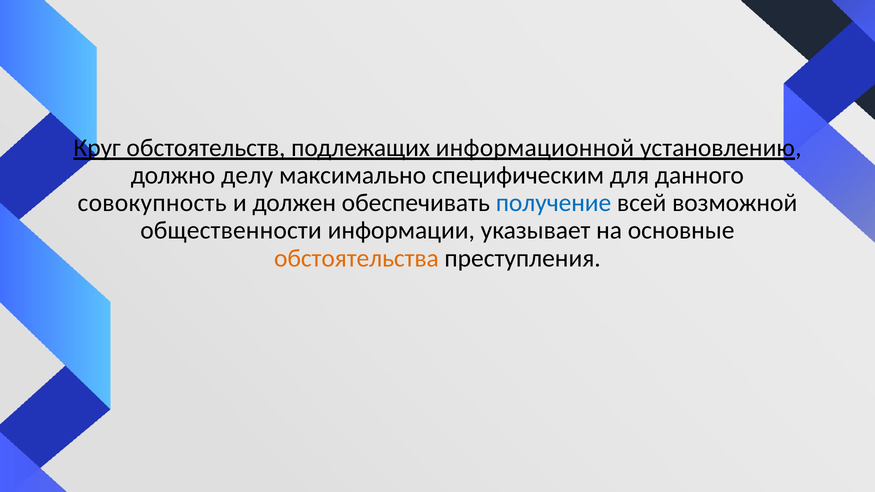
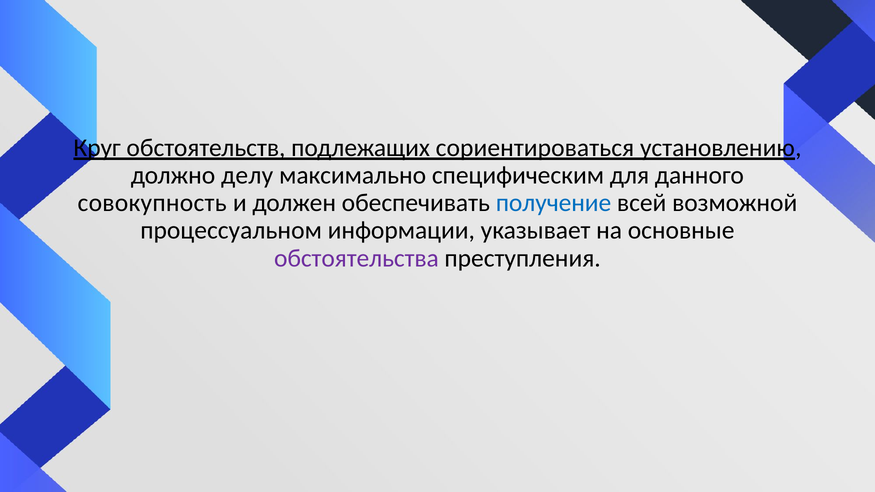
информационной: информационной -> сориентироваться
общественности: общественности -> процессуальном
обстоятельства colour: orange -> purple
